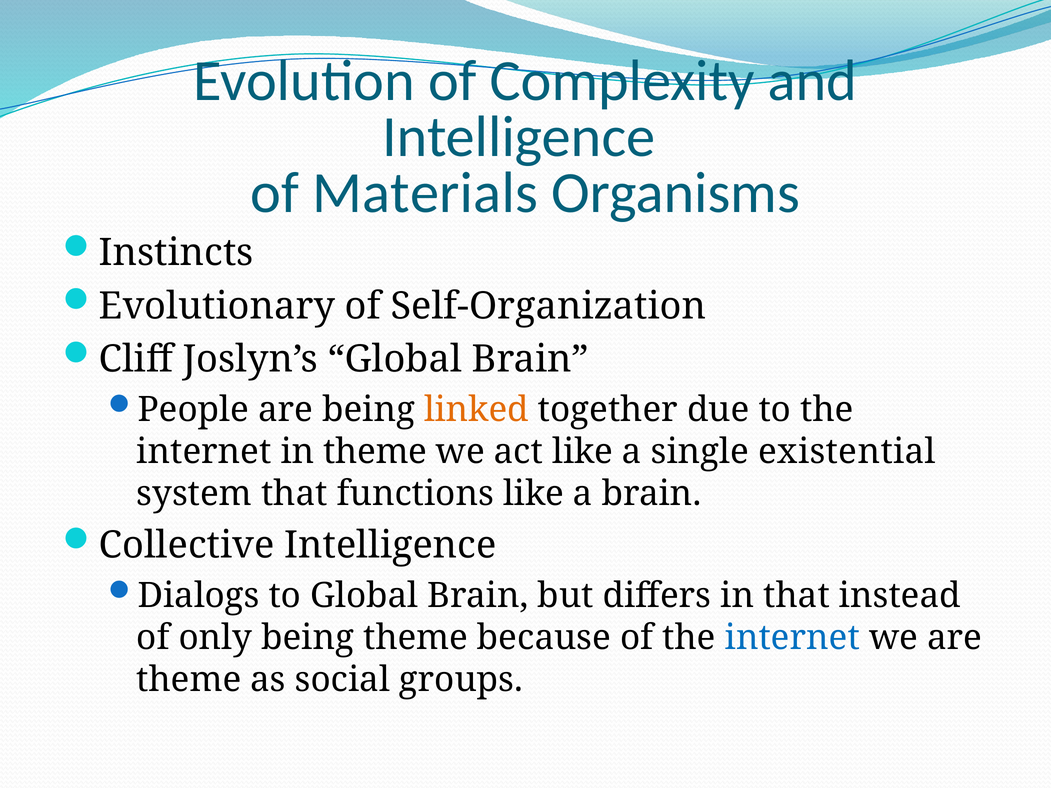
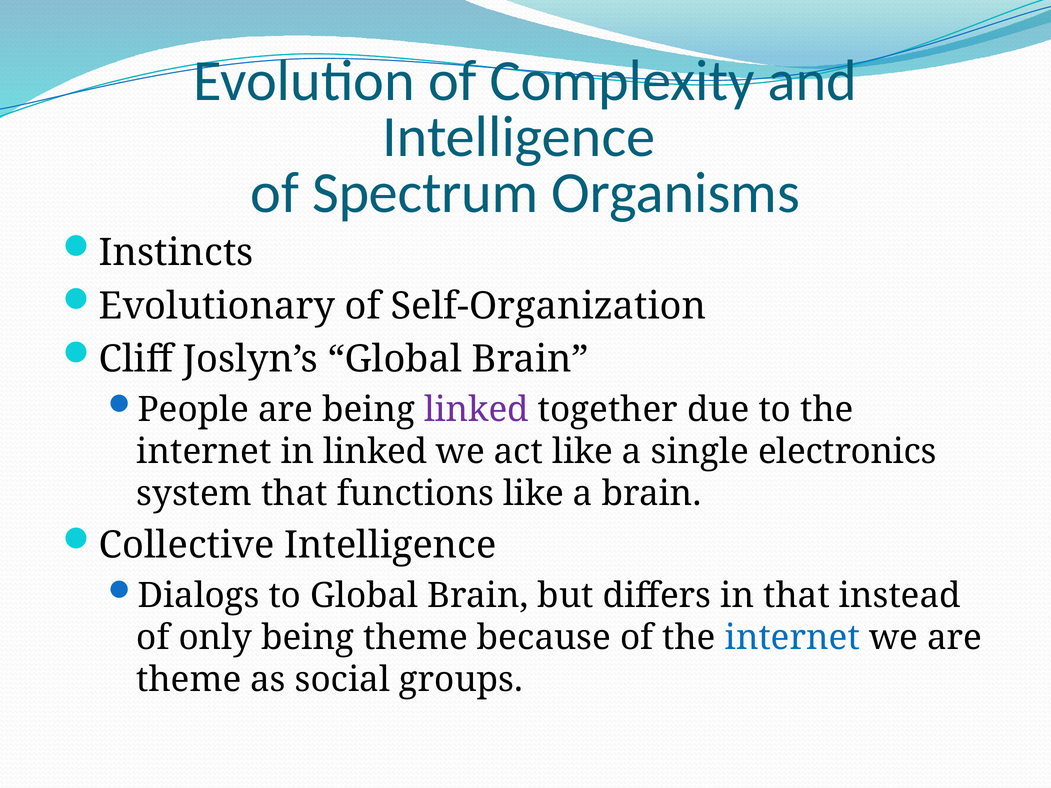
Materials: Materials -> Spectrum
linked at (477, 410) colour: orange -> purple
in theme: theme -> linked
existential: existential -> electronics
